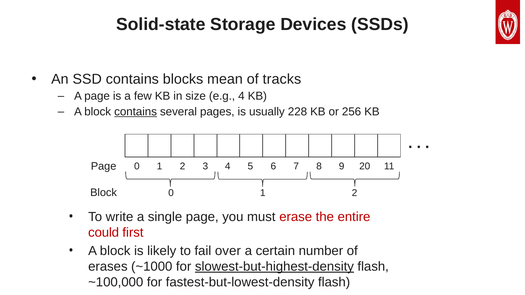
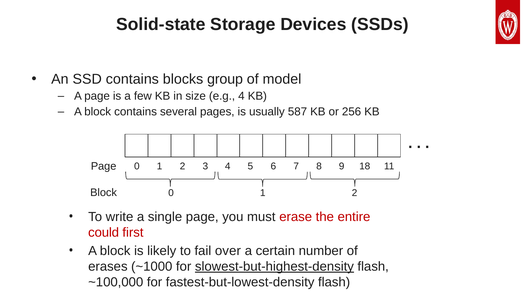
mean: mean -> group
tracks: tracks -> model
contains at (136, 112) underline: present -> none
228: 228 -> 587
20: 20 -> 18
